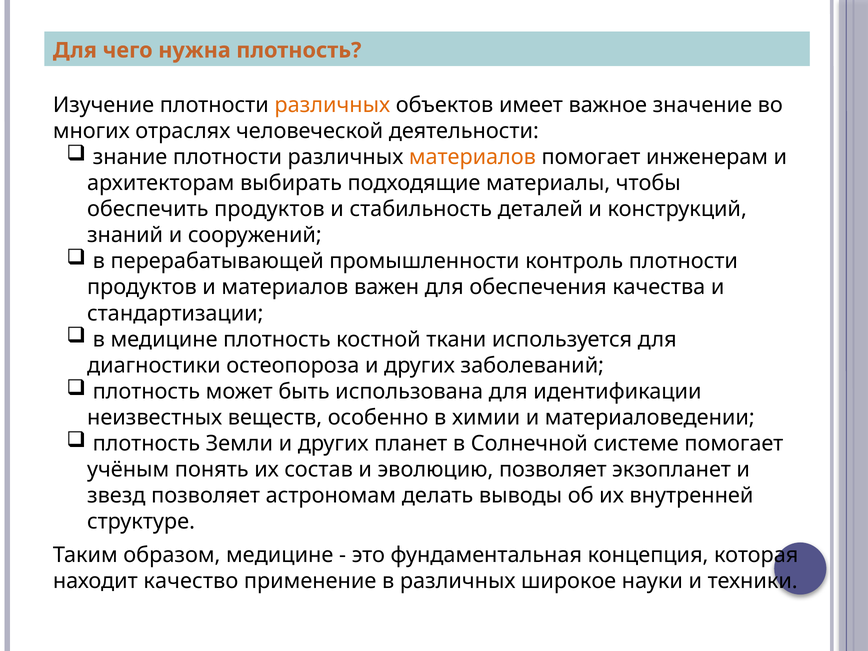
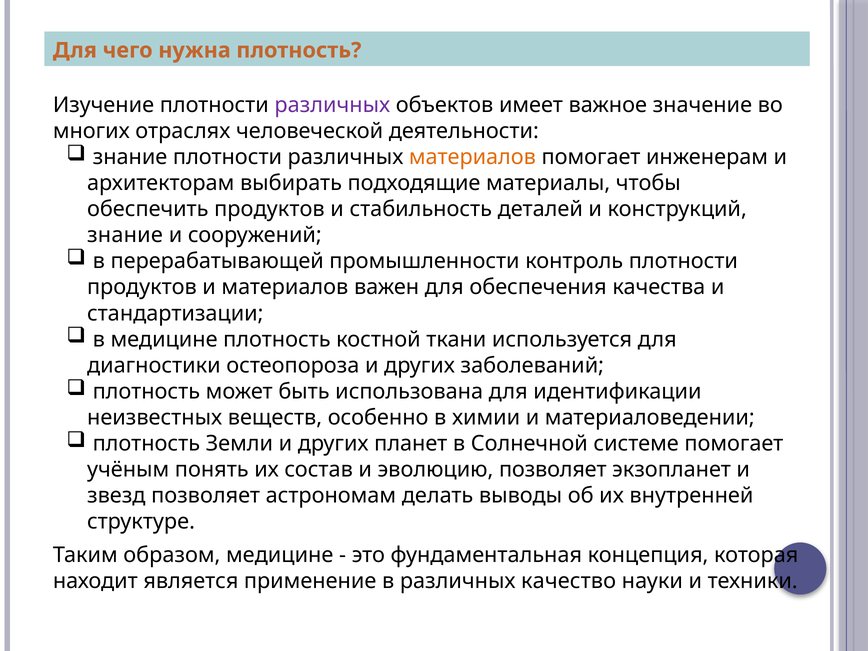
различных at (332, 105) colour: orange -> purple
знаний at (125, 235): знаний -> знание
качество: качество -> является
широкое: широкое -> качество
